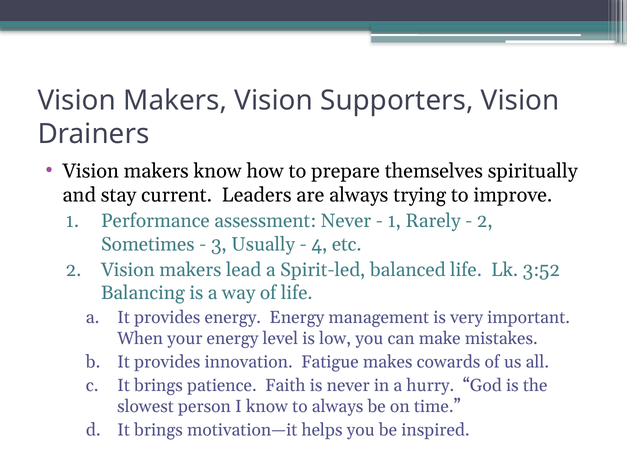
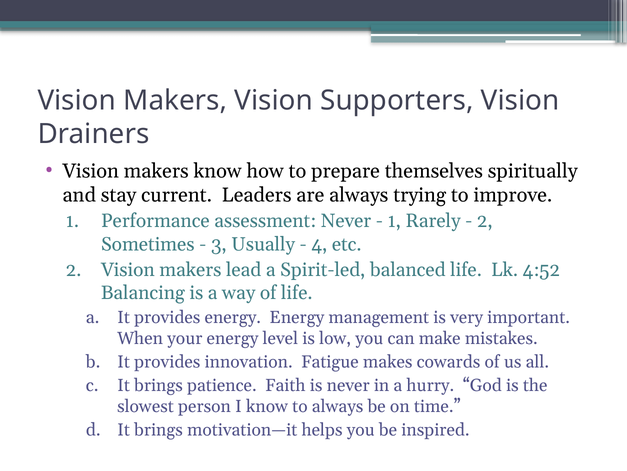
3:52: 3:52 -> 4:52
